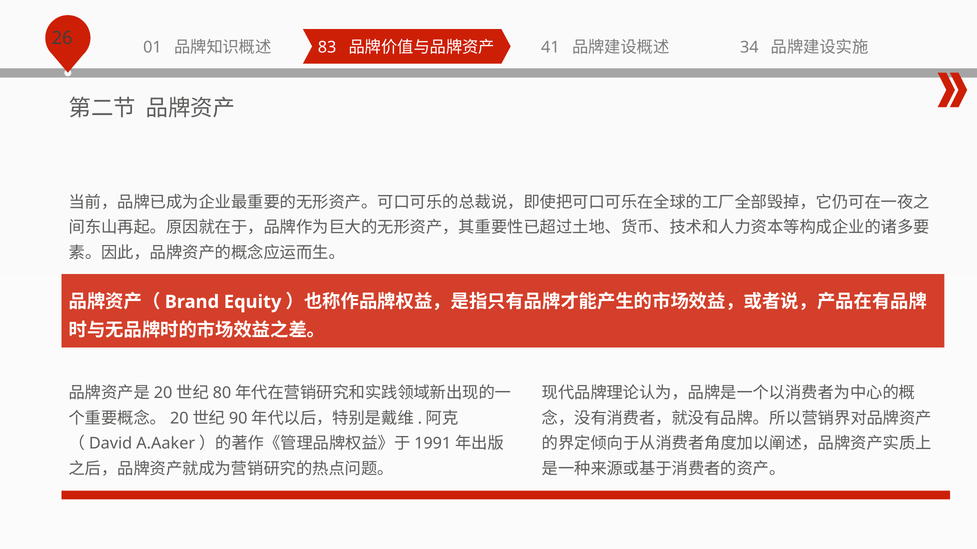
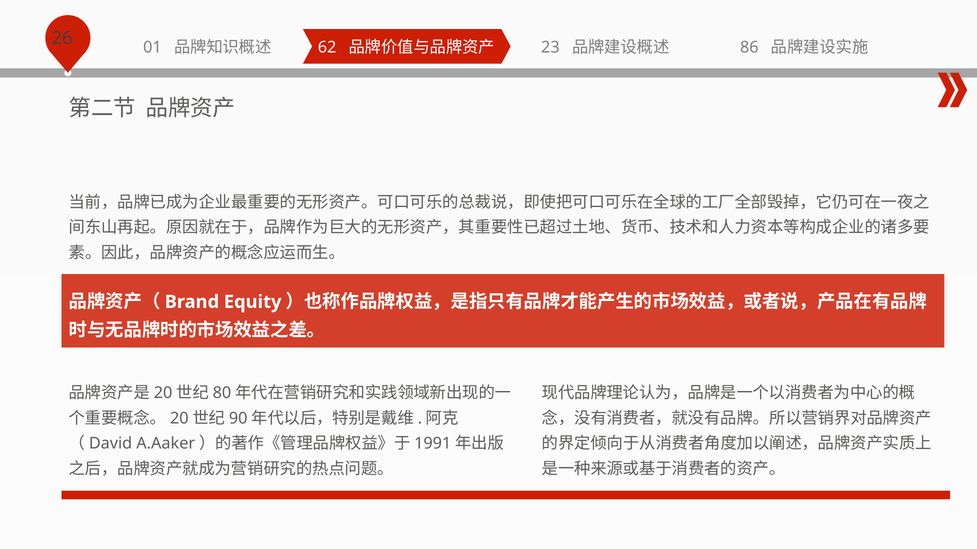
34: 34 -> 86
83: 83 -> 62
41: 41 -> 23
